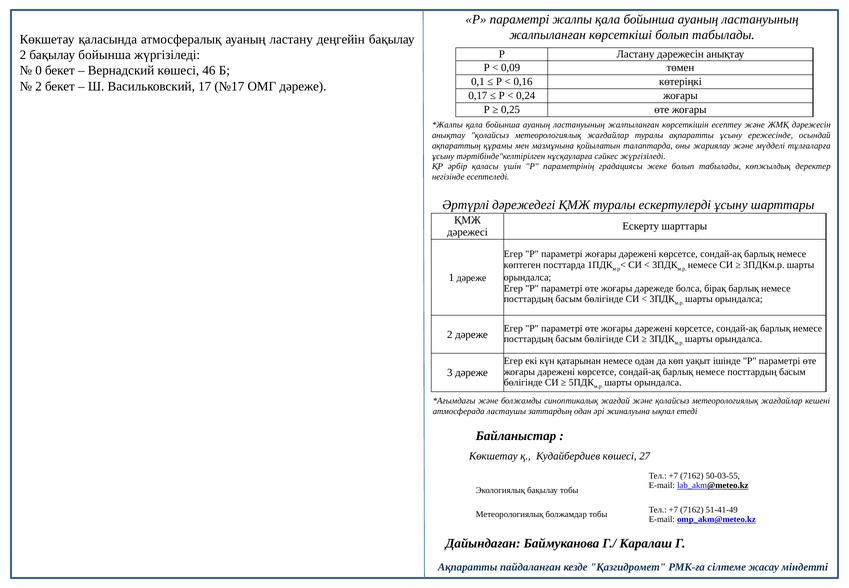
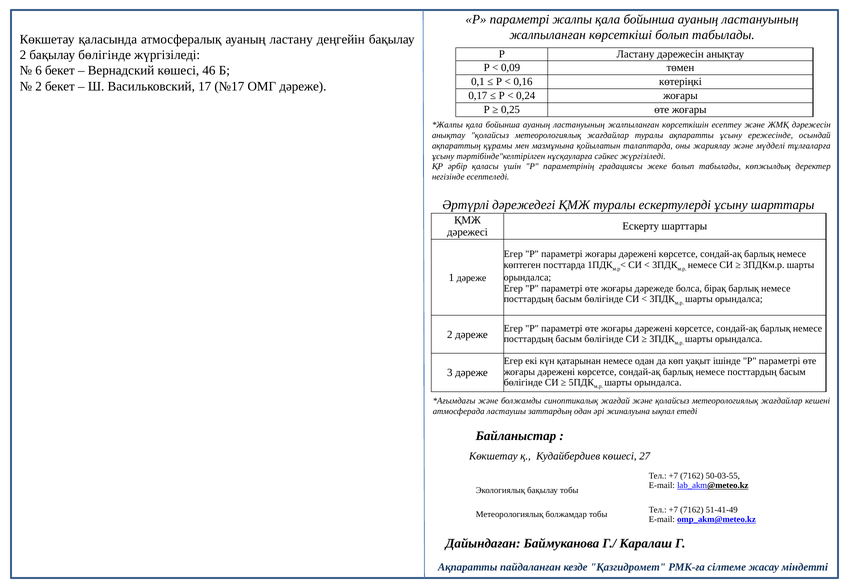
бақылау бойынша: бойынша -> бөлігінде
0: 0 -> 6
